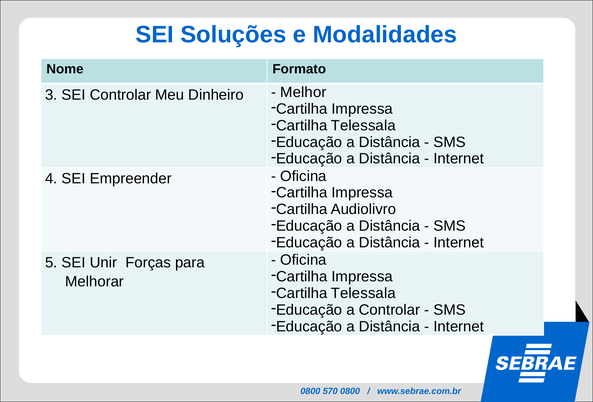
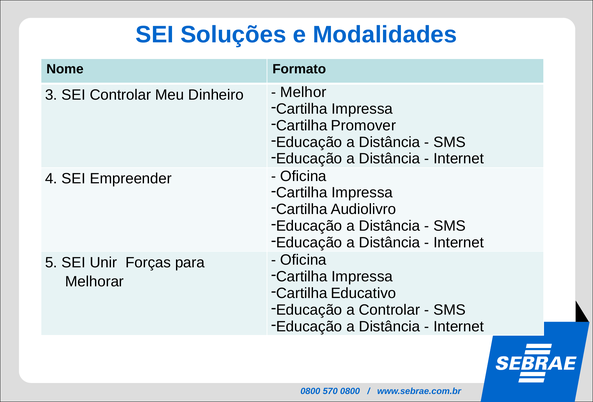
Telessala at (363, 126): Telessala -> Promover
Telessala at (363, 293): Telessala -> Educativo
